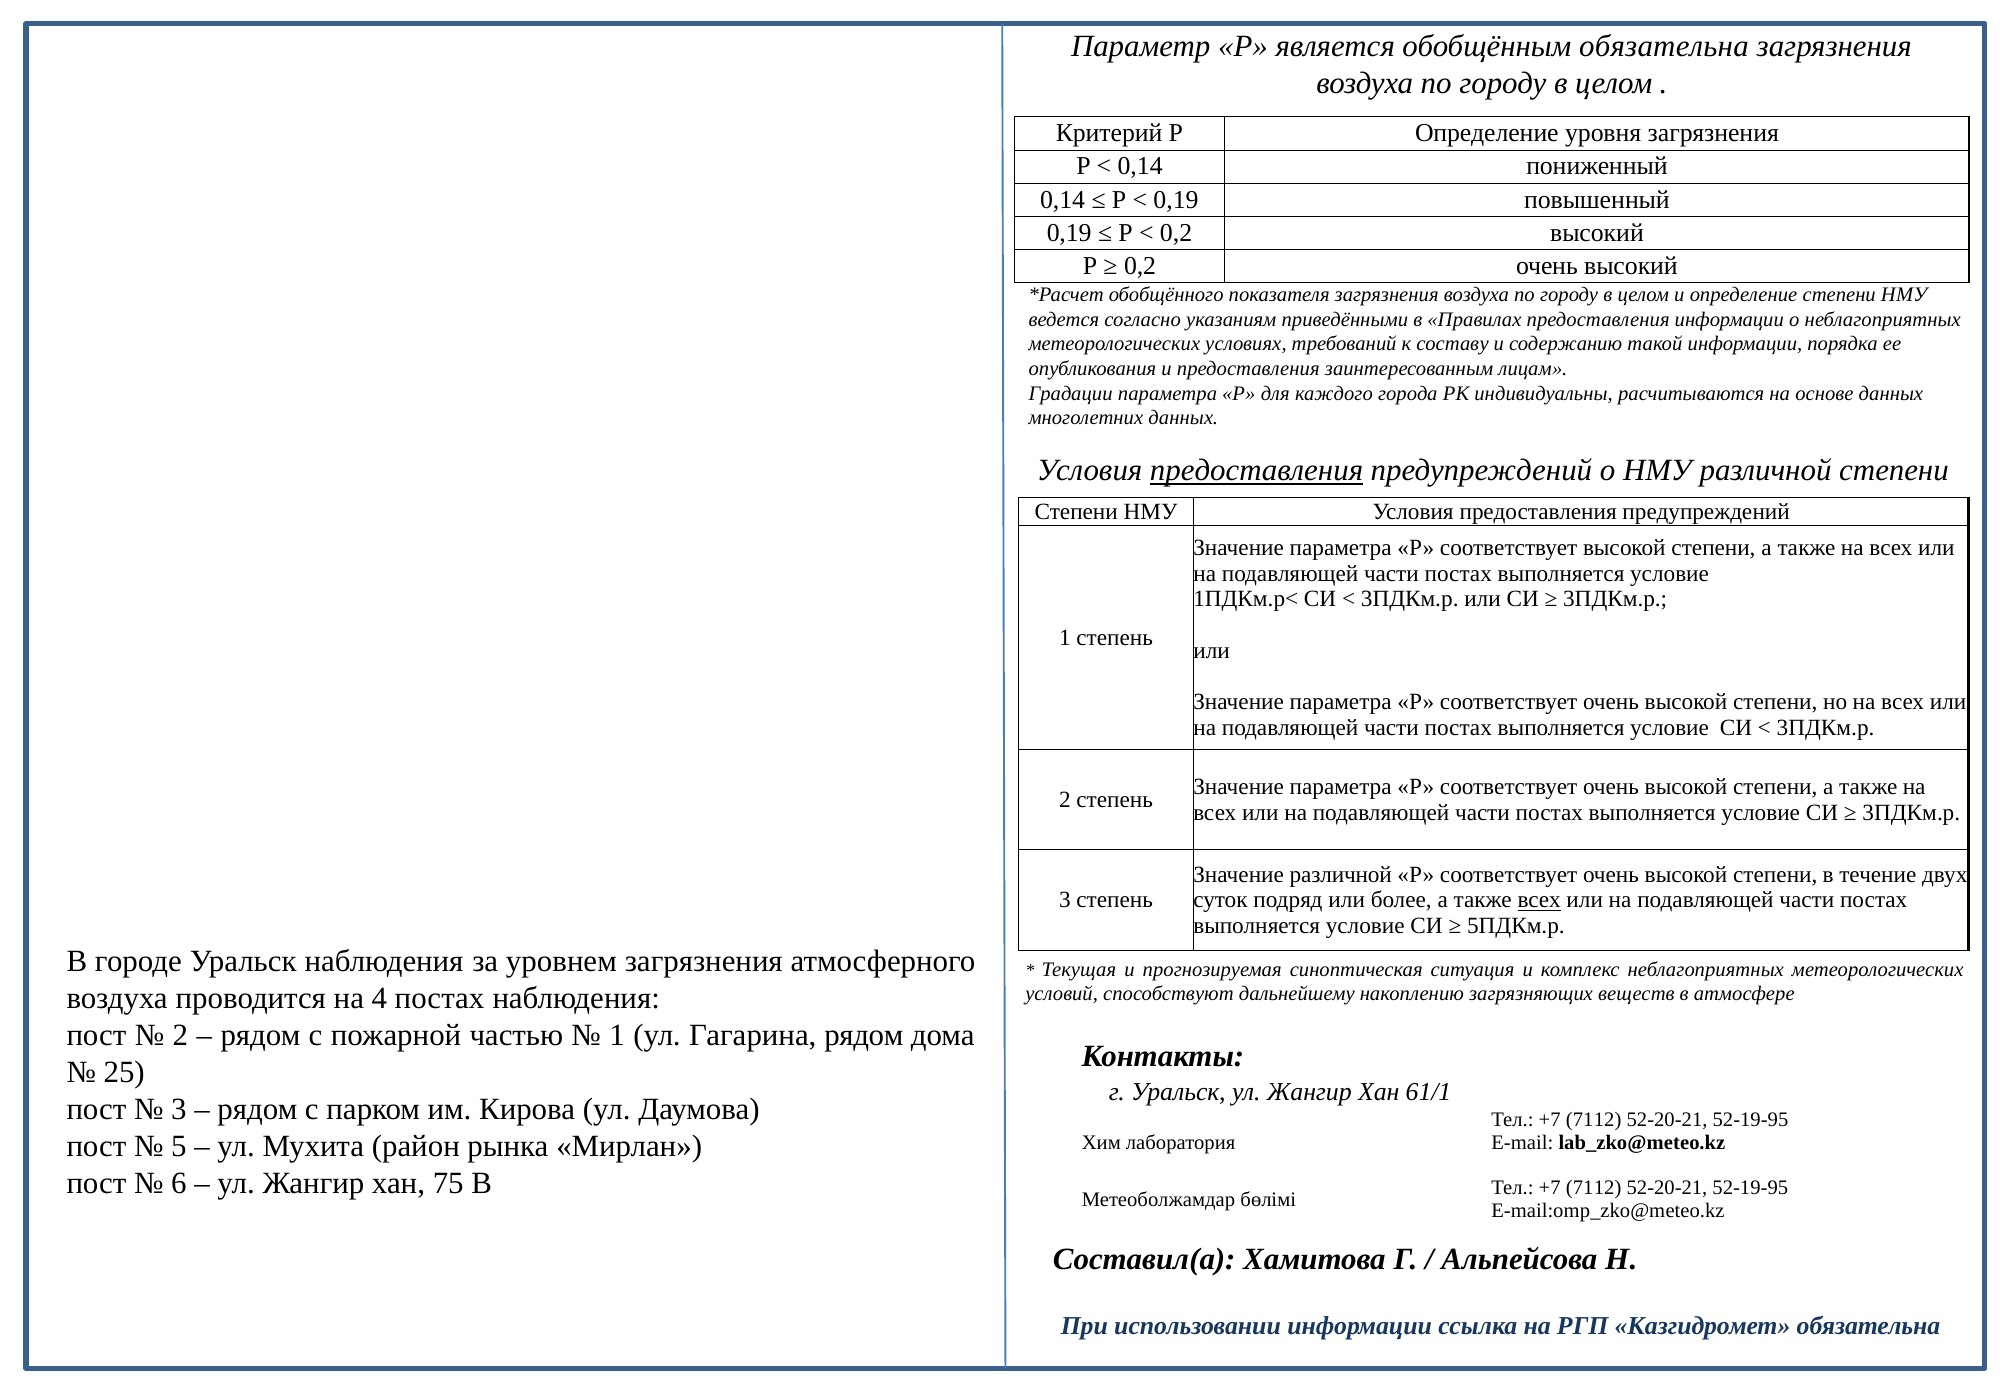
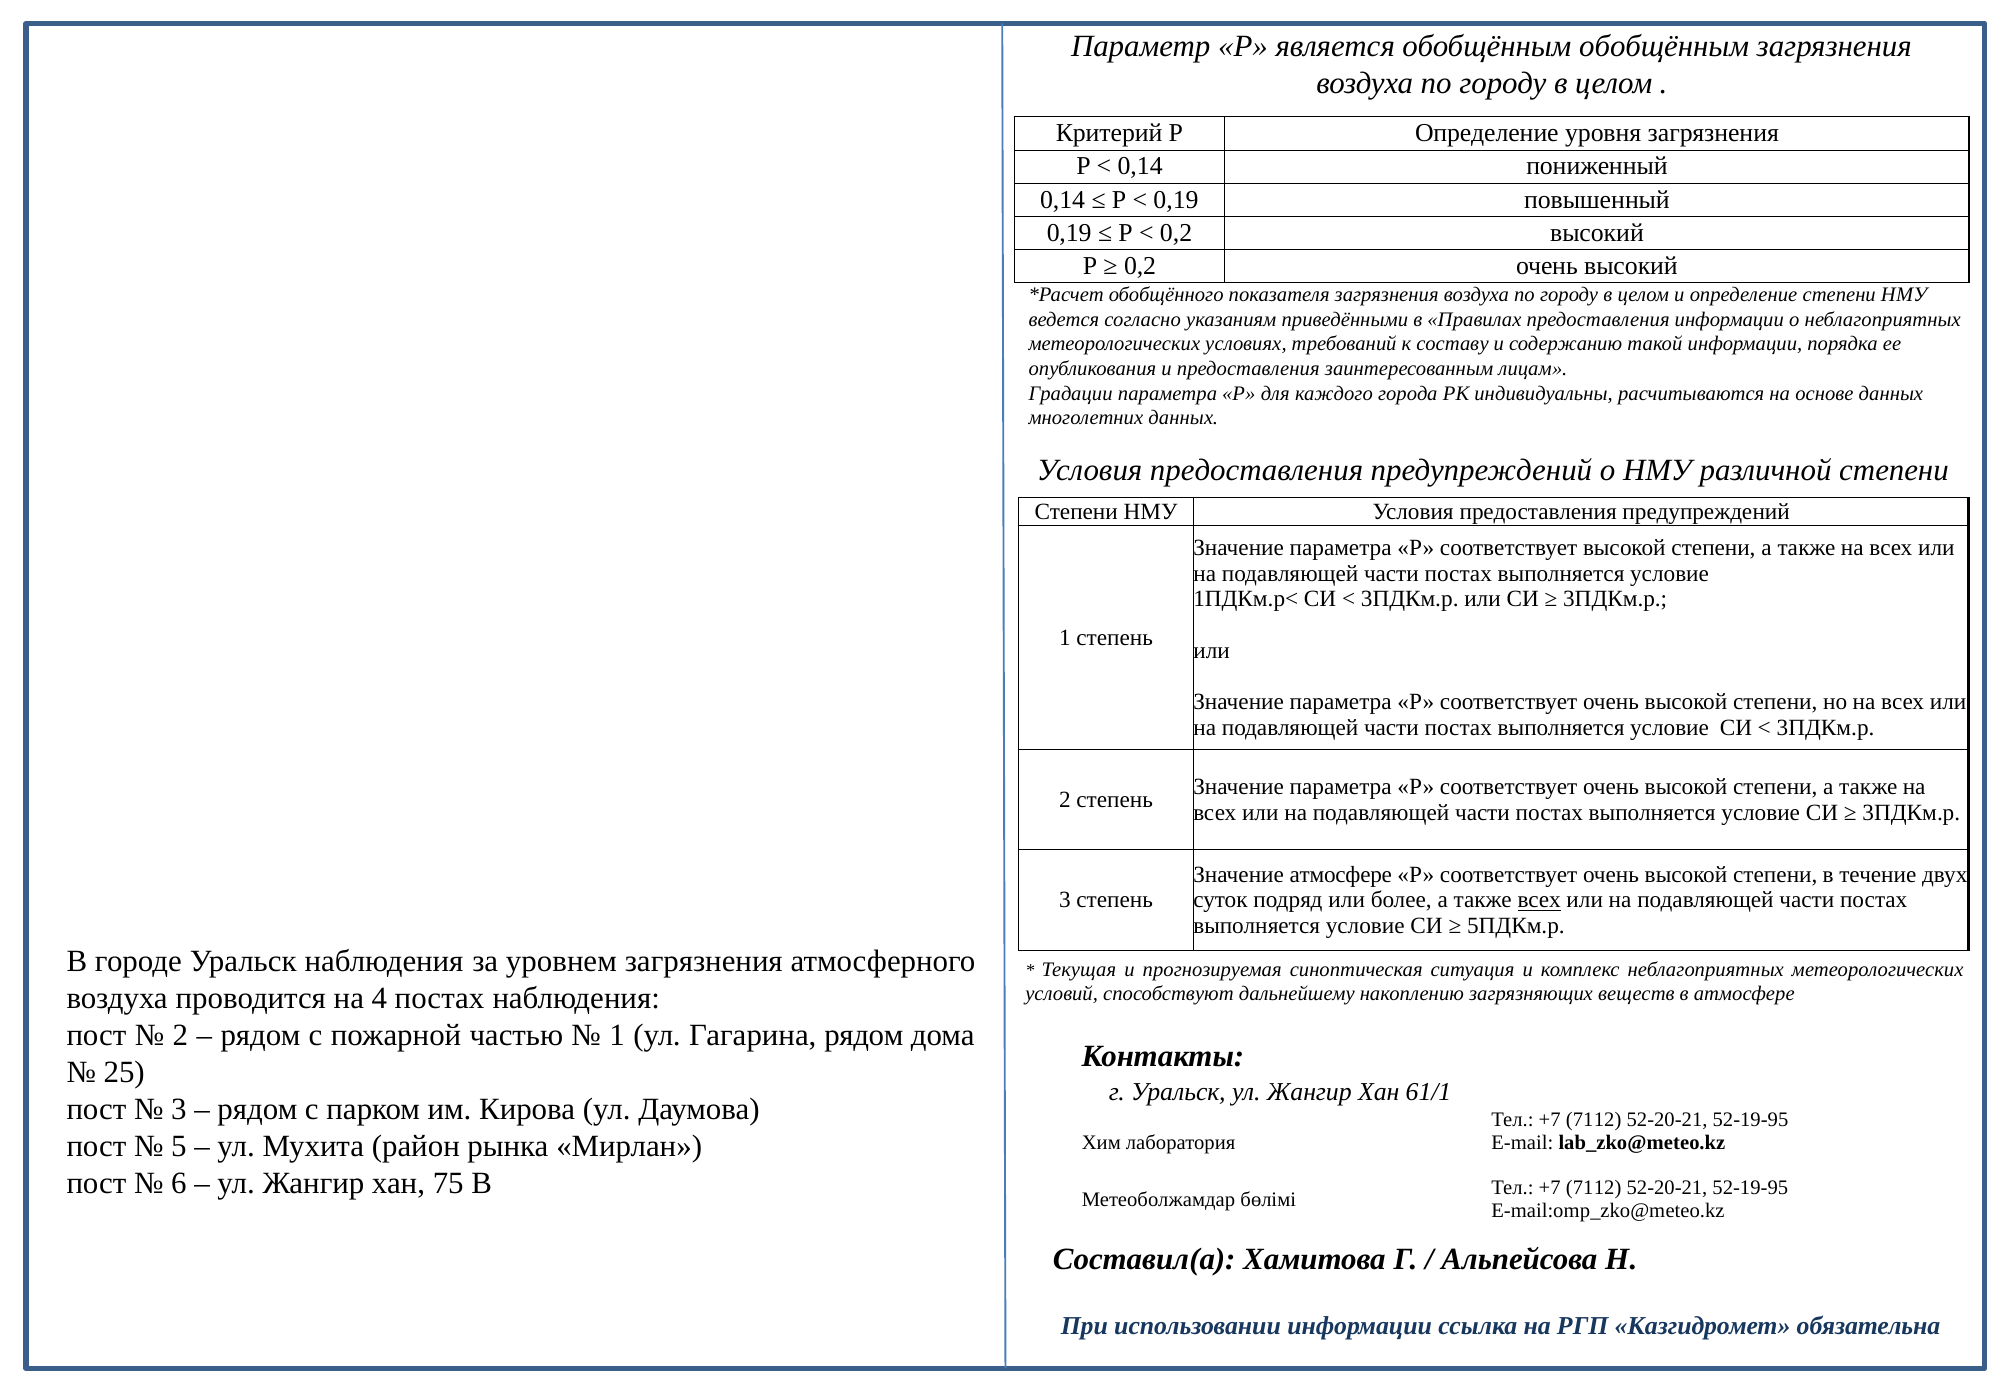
обобщённым обязательна: обязательна -> обобщённым
предоставления at (1257, 471) underline: present -> none
Значение различной: различной -> атмосфере
